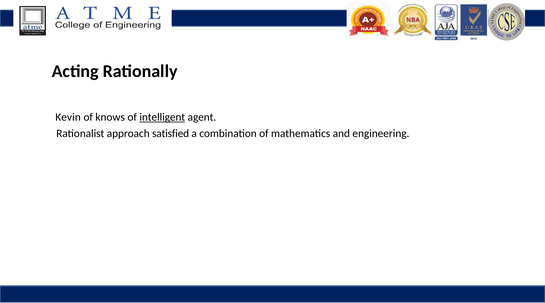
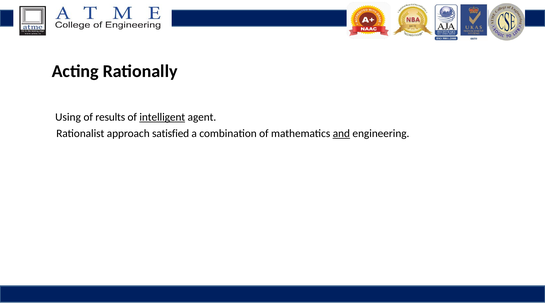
Kevin: Kevin -> Using
knows: knows -> results
and underline: none -> present
